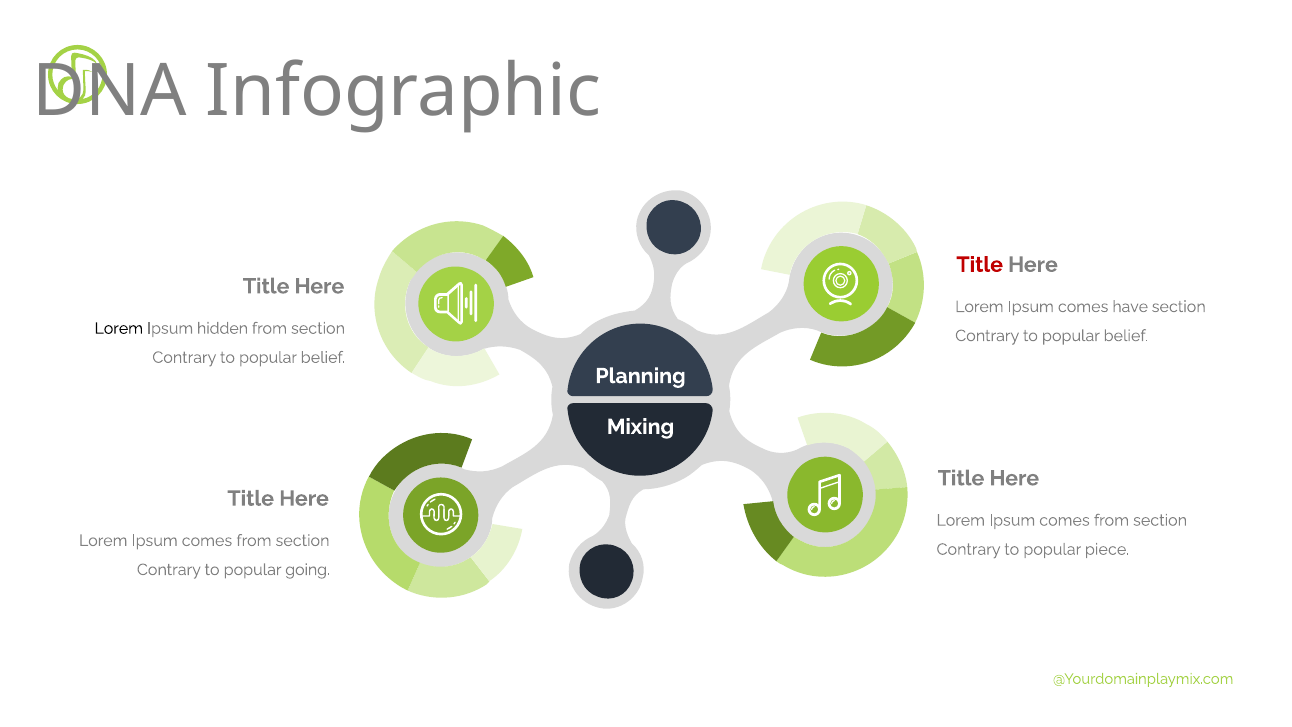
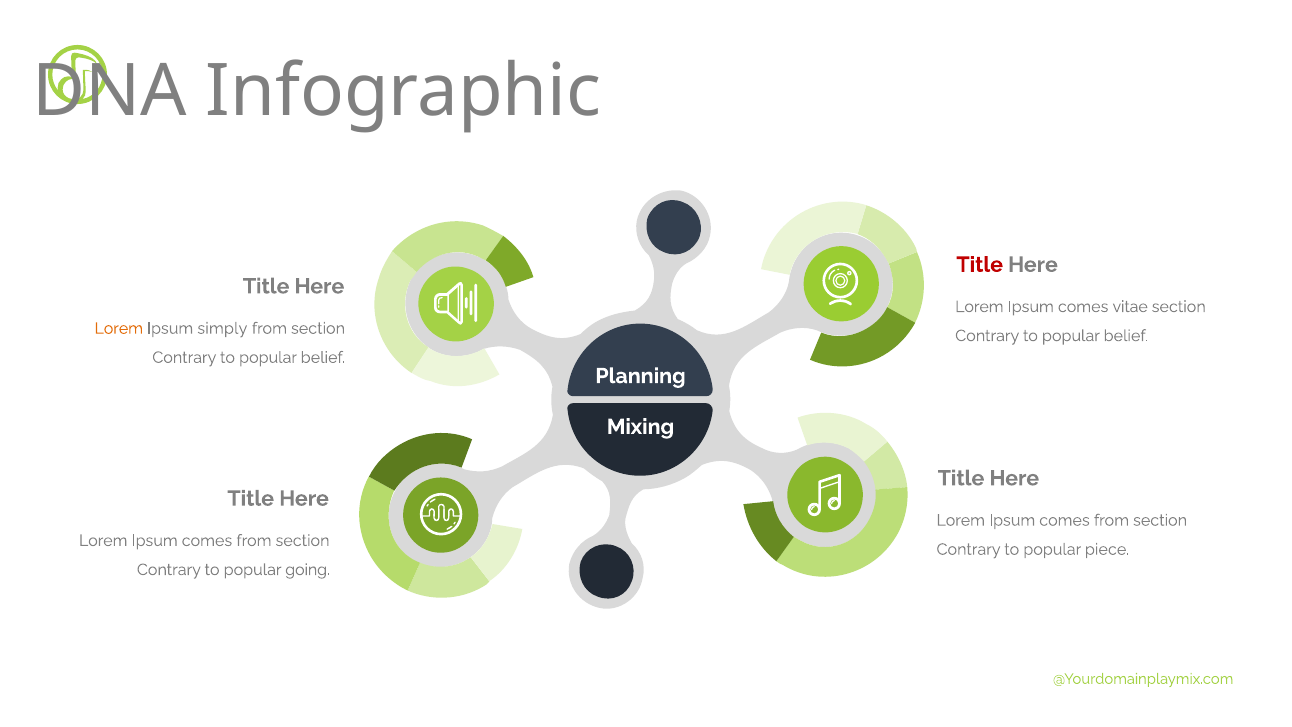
have: have -> vitae
Lorem at (119, 328) colour: black -> orange
hidden: hidden -> simply
